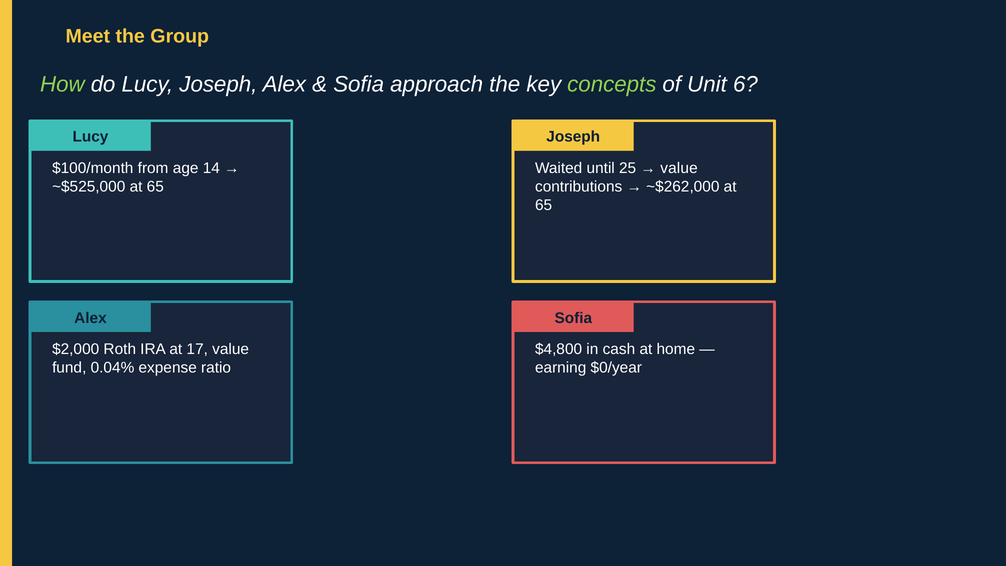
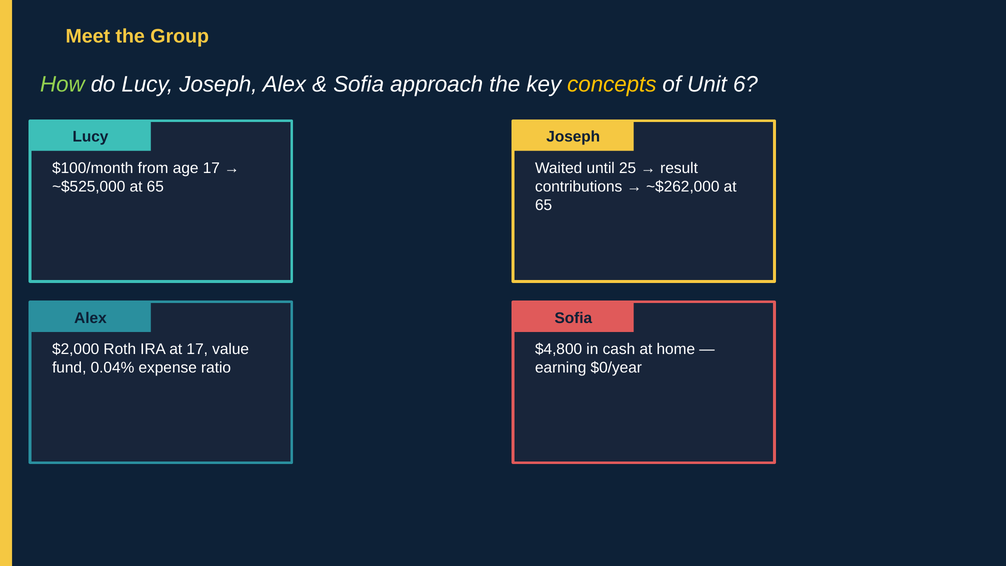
concepts colour: light green -> yellow
age 14: 14 -> 17
value at (679, 168): value -> result
